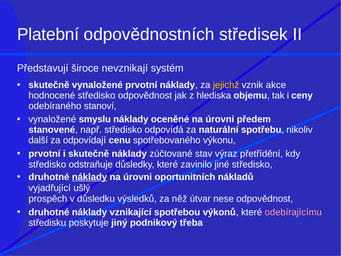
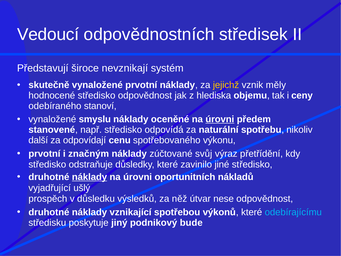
Platební: Platební -> Vedoucí
akce: akce -> měly
úrovni at (220, 119) underline: none -> present
i skutečně: skutečně -> značným
stav: stav -> svůj
odebírajícímu colour: pink -> light blue
třeba: třeba -> bude
